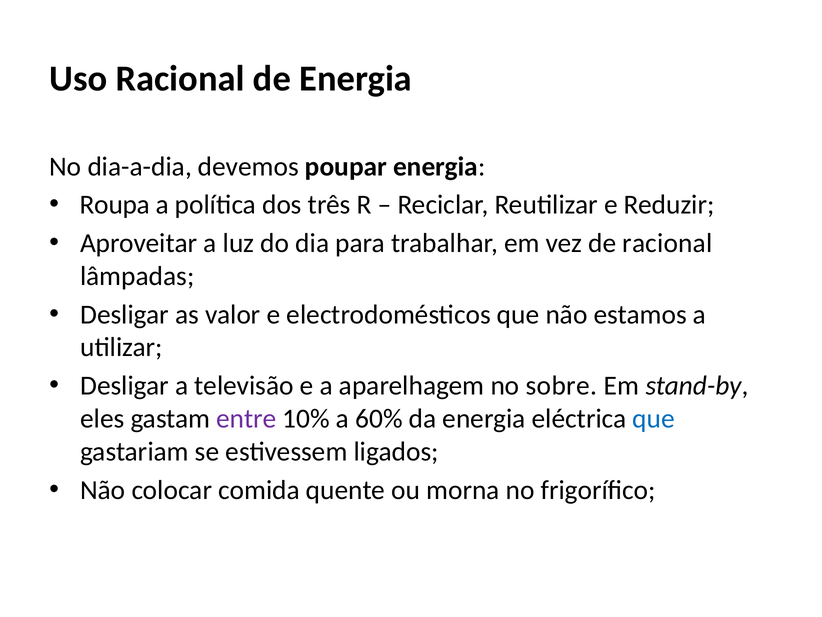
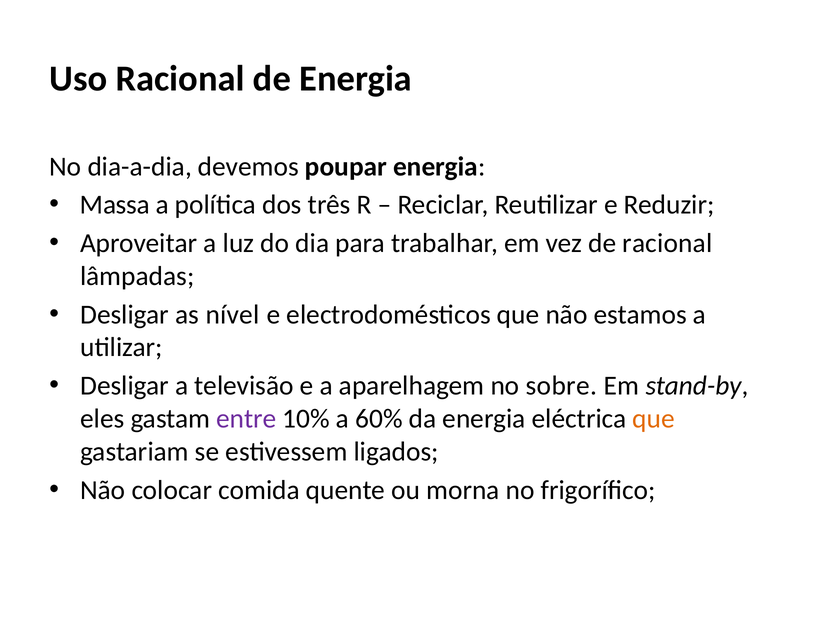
Roupa: Roupa -> Massa
valor: valor -> nível
que at (654, 418) colour: blue -> orange
